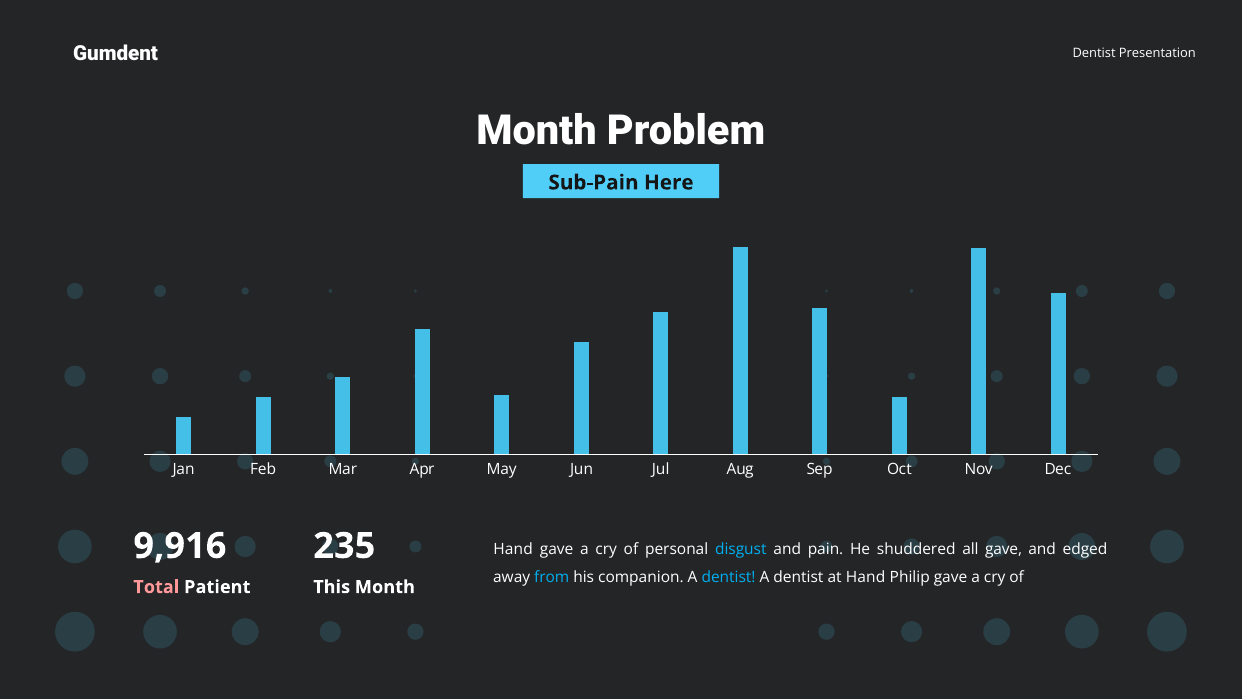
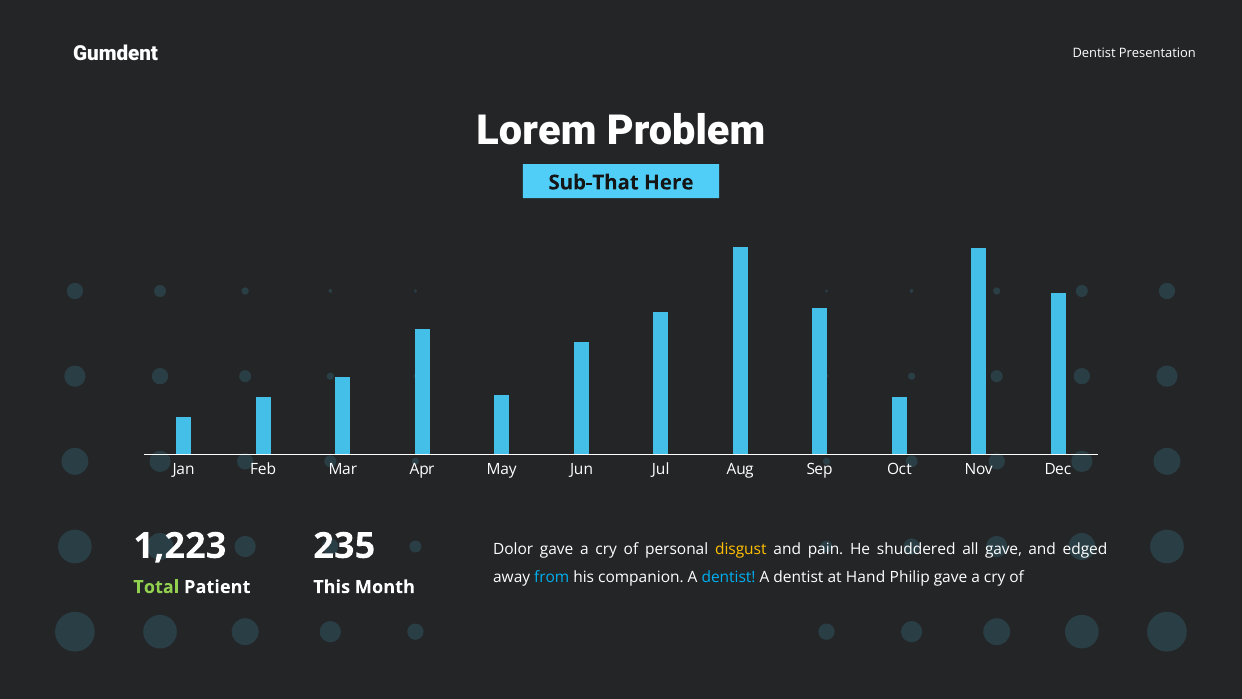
Month at (537, 130): Month -> Lorem
Sub-Pain: Sub-Pain -> Sub-That
9,916: 9,916 -> 1,223
Hand at (513, 549): Hand -> Dolor
disgust colour: light blue -> yellow
Total colour: pink -> light green
